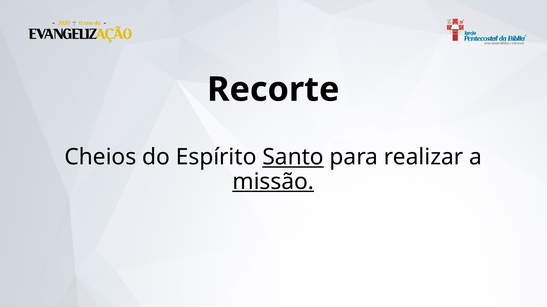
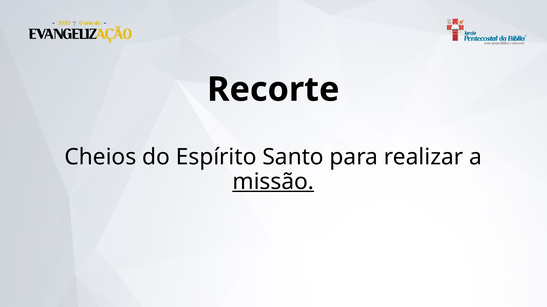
Santo underline: present -> none
